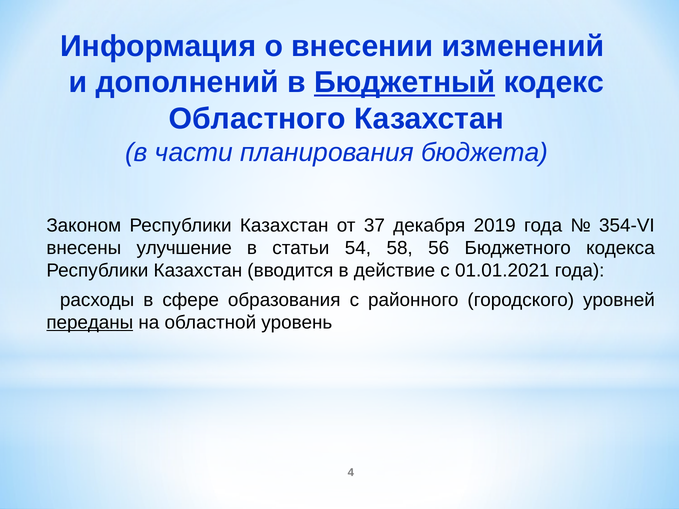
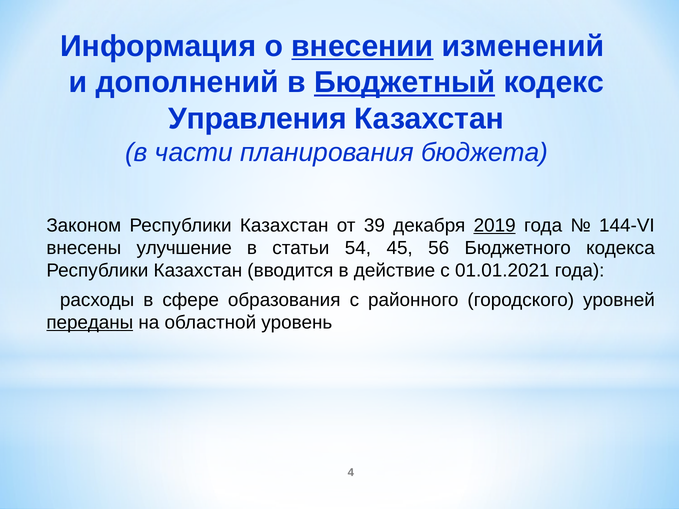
внесении underline: none -> present
Областного: Областного -> Управления
37: 37 -> 39
2019 underline: none -> present
354-VI: 354-VI -> 144-VI
58: 58 -> 45
